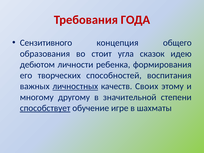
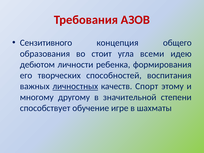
ГОДА: ГОДА -> АЗОВ
сказок: сказок -> всеми
Своих: Своих -> Спорт
способствует underline: present -> none
